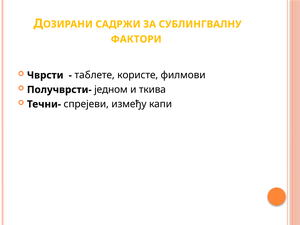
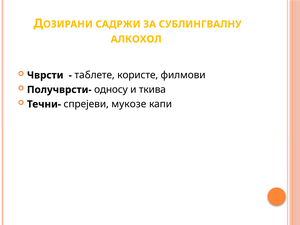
ФАКТОРИ: ФАКТОРИ -> АЛКОХОЛ
једном: једном -> односу
између: између -> мукозе
